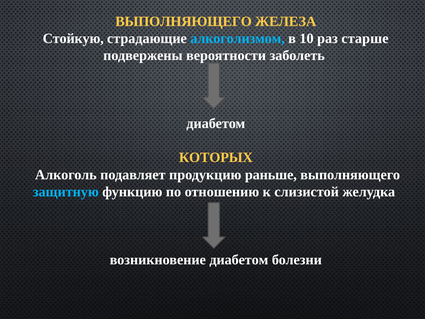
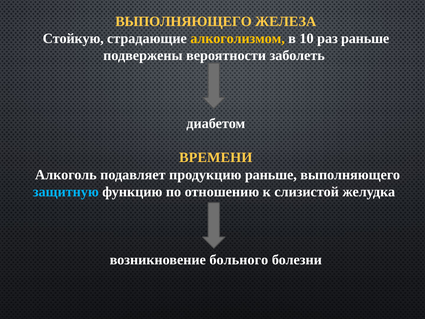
алкоголизмом colour: light blue -> yellow
раз старше: старше -> раньше
КОТОРЫХ: КОТОРЫХ -> ВРЕМЕНИ
возникновение диабетом: диабетом -> больного
